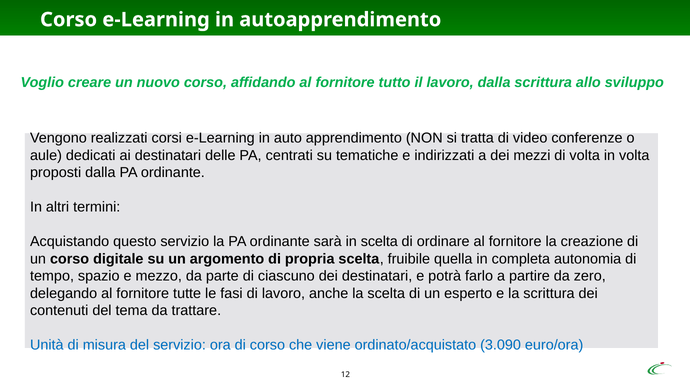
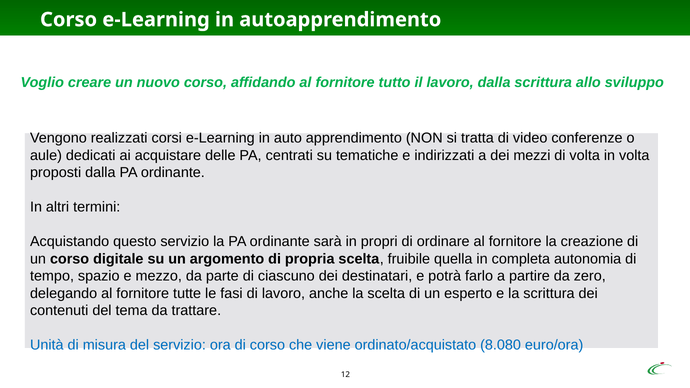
ai destinatari: destinatari -> acquistare
in scelta: scelta -> propri
3.090: 3.090 -> 8.080
